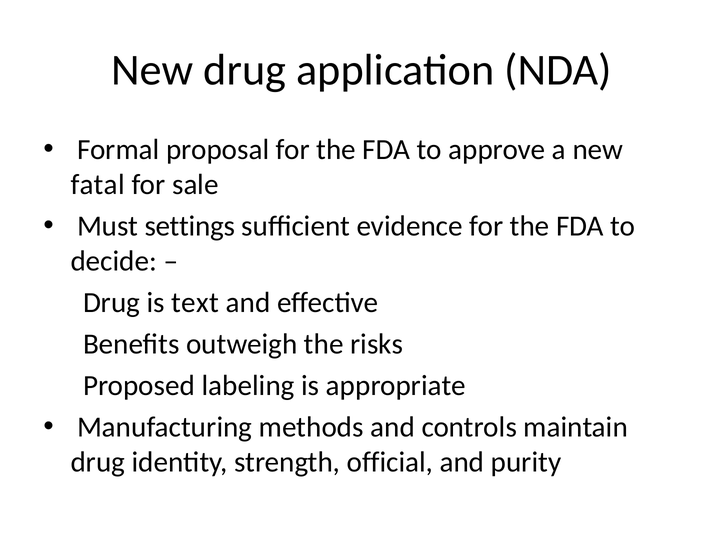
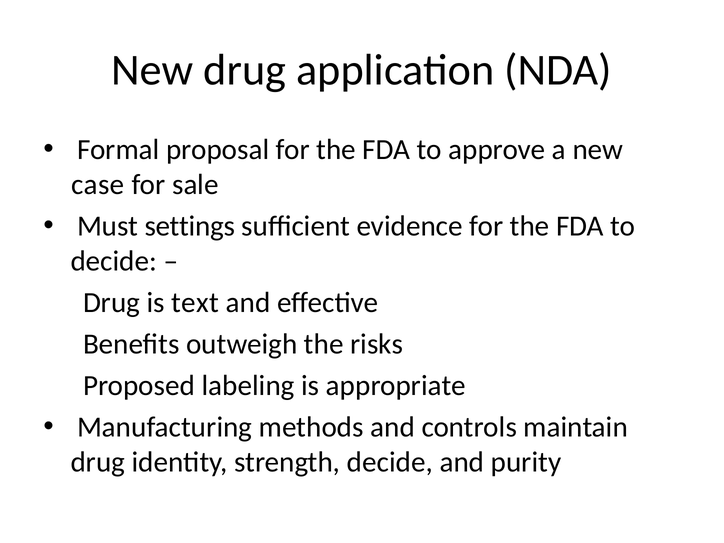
fatal: fatal -> case
strength official: official -> decide
